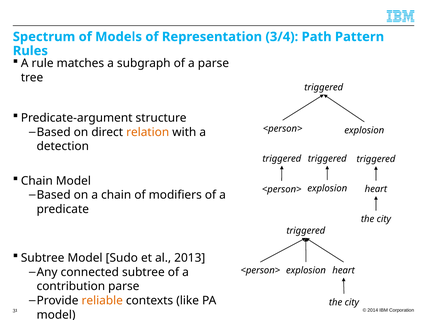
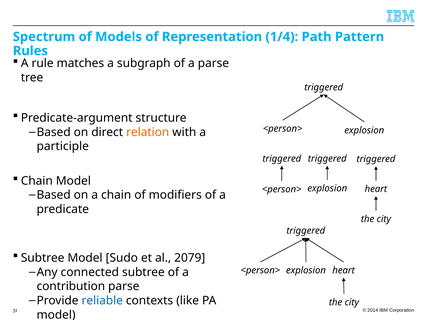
3/4: 3/4 -> 1/4
detection: detection -> participle
2013: 2013 -> 2079
reliable colour: orange -> blue
